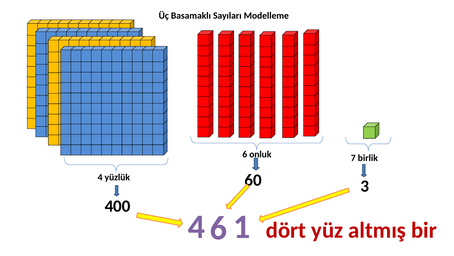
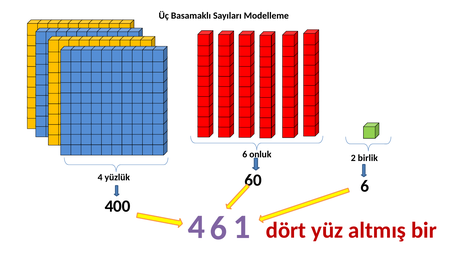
7: 7 -> 2
3 at (365, 186): 3 -> 6
